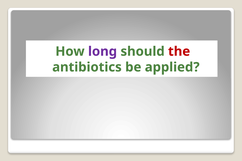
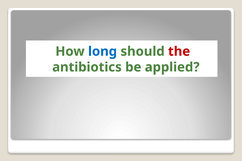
long colour: purple -> blue
